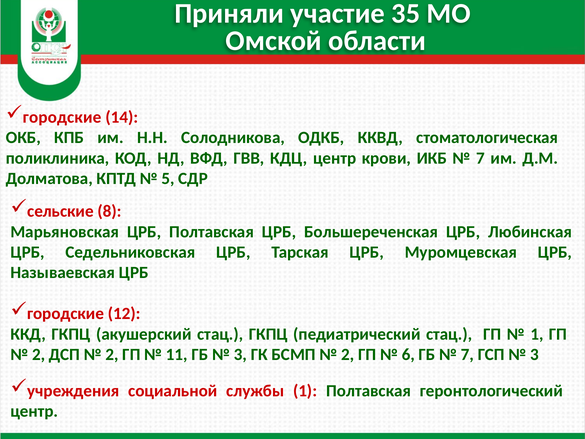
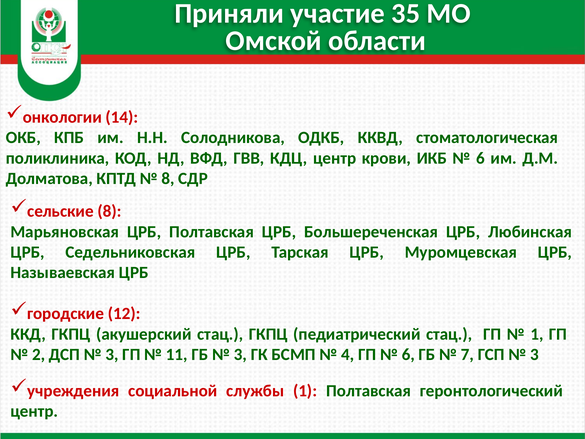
городские at (62, 117): городские -> онкологии
7 at (481, 158): 7 -> 6
5 at (168, 178): 5 -> 8
2 at (112, 354): 2 -> 3
2 at (348, 354): 2 -> 4
